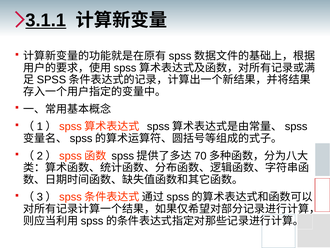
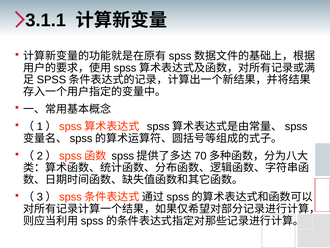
3.1.1 underline: present -> none
